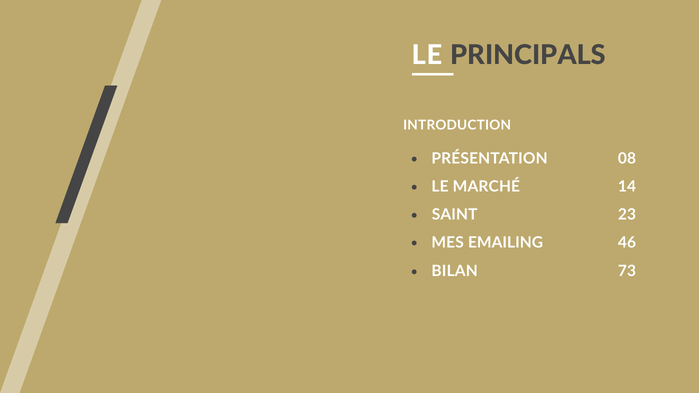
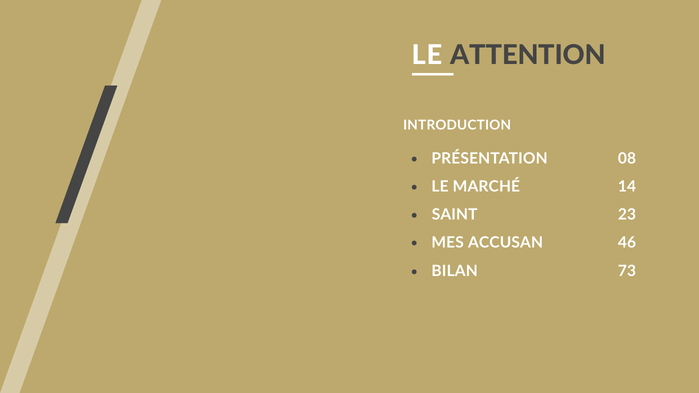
PRINCIPALS: PRINCIPALS -> ATTENTION
EMAILING: EMAILING -> ACCUSAN
